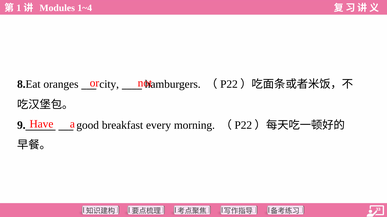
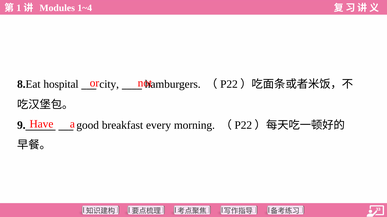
oranges: oranges -> hospital
